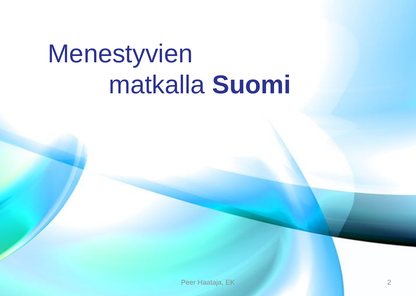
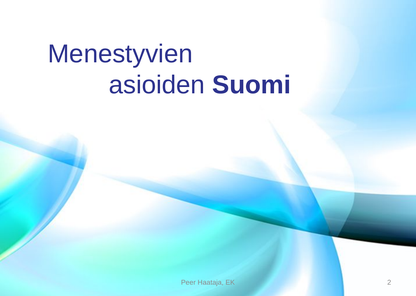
matkalla: matkalla -> asioiden
